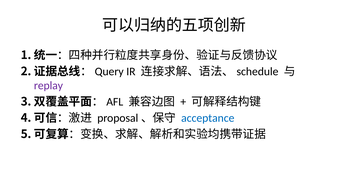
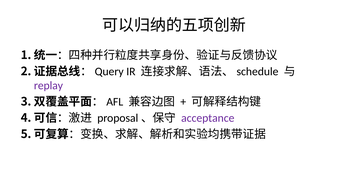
acceptance colour: blue -> purple
